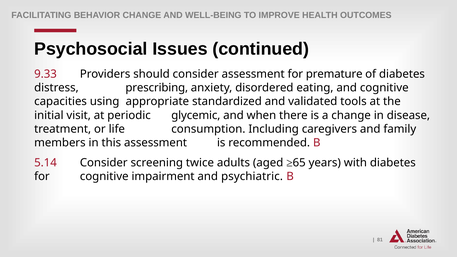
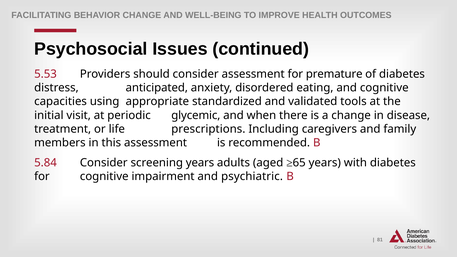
9.33: 9.33 -> 5.53
prescribing: prescribing -> anticipated
consumption: consumption -> prescriptions
5.14: 5.14 -> 5.84
screening twice: twice -> years
